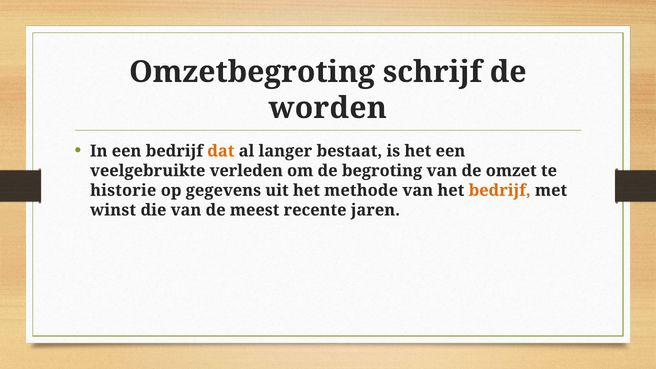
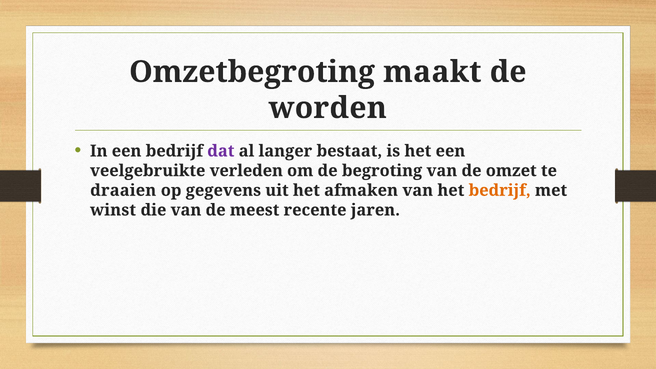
schrijf: schrijf -> maakt
dat colour: orange -> purple
historie: historie -> draaien
methode: methode -> afmaken
